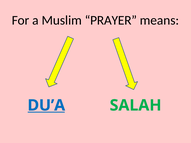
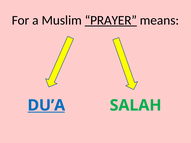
PRAYER underline: none -> present
